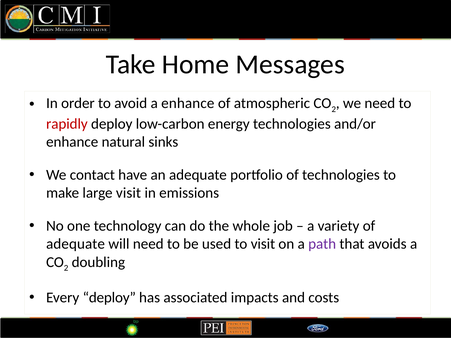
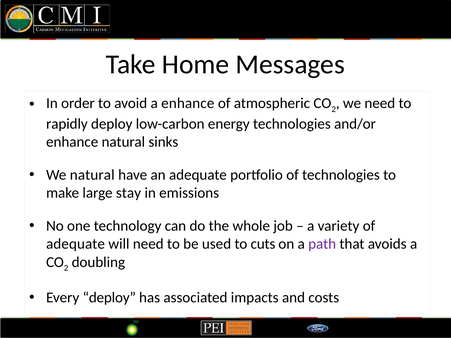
rapidly colour: red -> black
We contact: contact -> natural
large visit: visit -> stay
to visit: visit -> cuts
